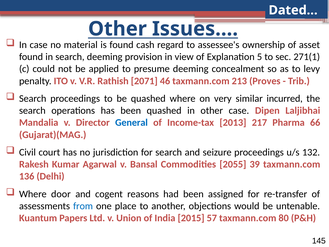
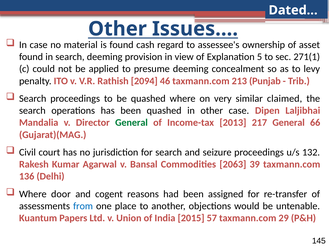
2071: 2071 -> 2094
Proves: Proves -> Punjab
incurred: incurred -> claimed
General at (131, 123) colour: blue -> green
217 Pharma: Pharma -> General
2055: 2055 -> 2063
80: 80 -> 29
